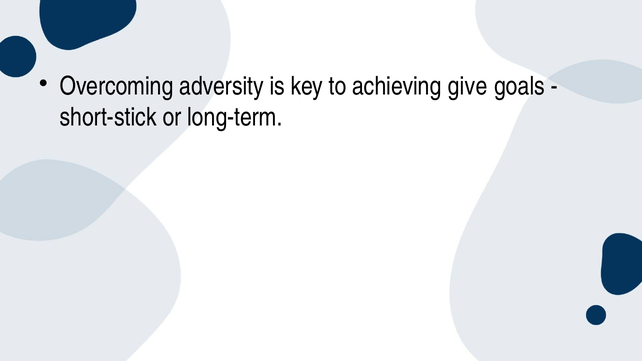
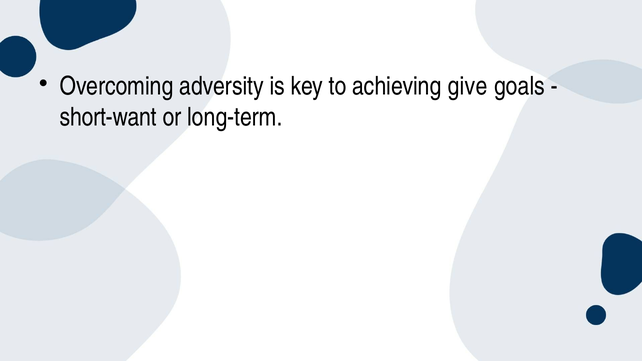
short-stick: short-stick -> short-want
